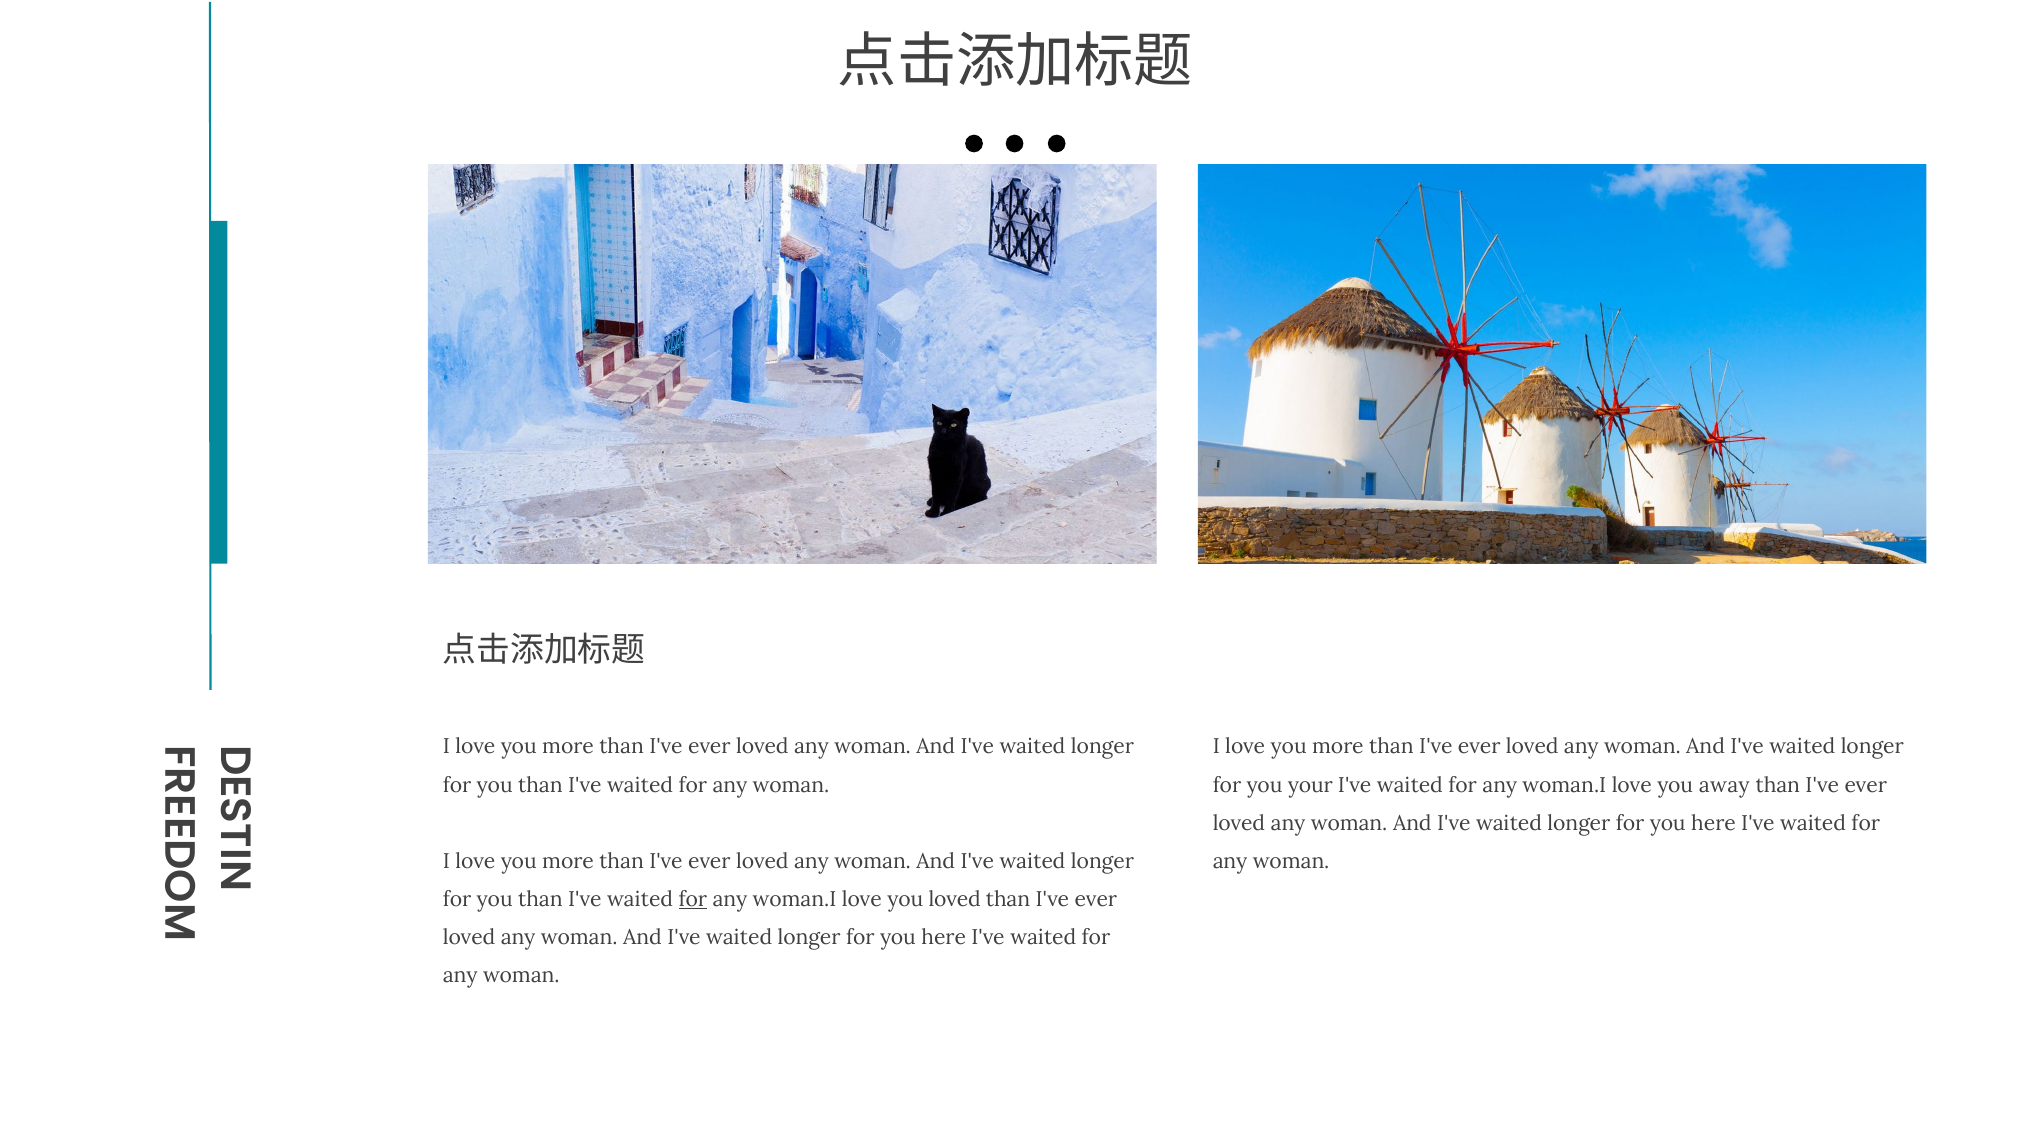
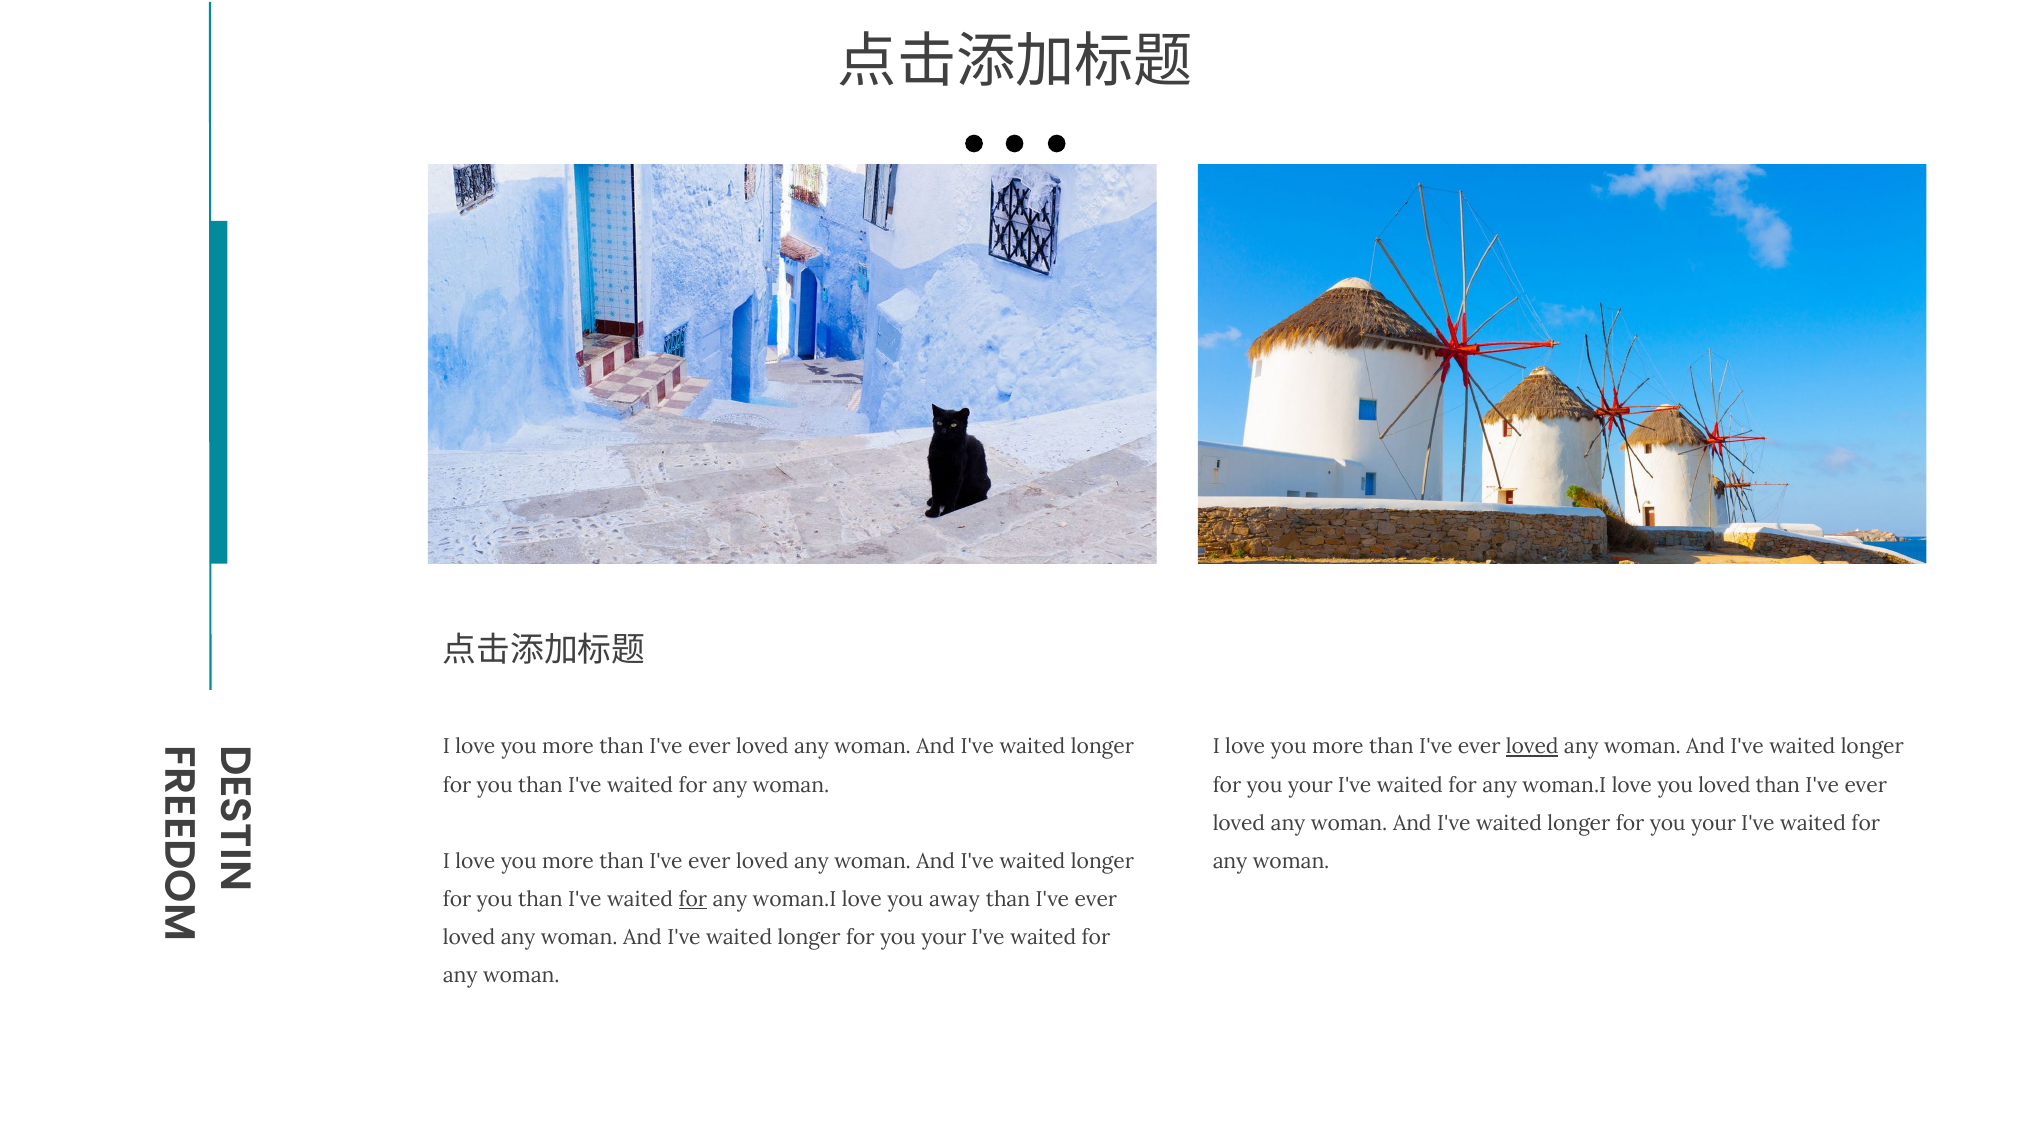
loved at (1532, 747) underline: none -> present
you away: away -> loved
here at (1714, 823): here -> your
you loved: loved -> away
here at (944, 938): here -> your
